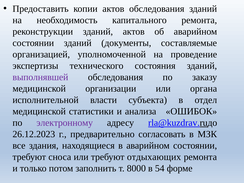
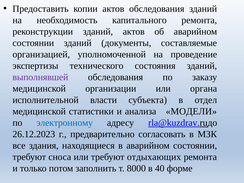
ОШИБОК: ОШИБОК -> МОДЕЛИ
электронному colour: purple -> blue
54: 54 -> 40
